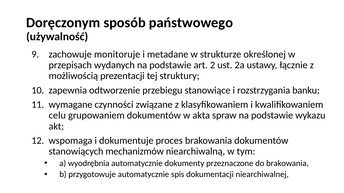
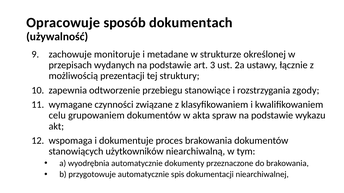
Doręczonym: Doręczonym -> Opracowuje
państwowego: państwowego -> dokumentach
2: 2 -> 3
banku: banku -> zgody
mechanizmów: mechanizmów -> użytkowników
